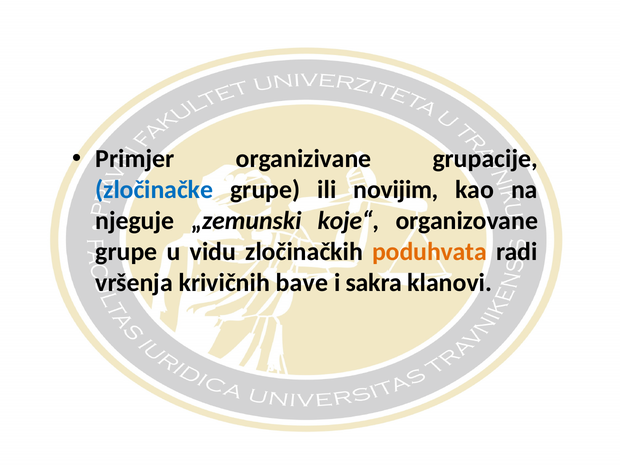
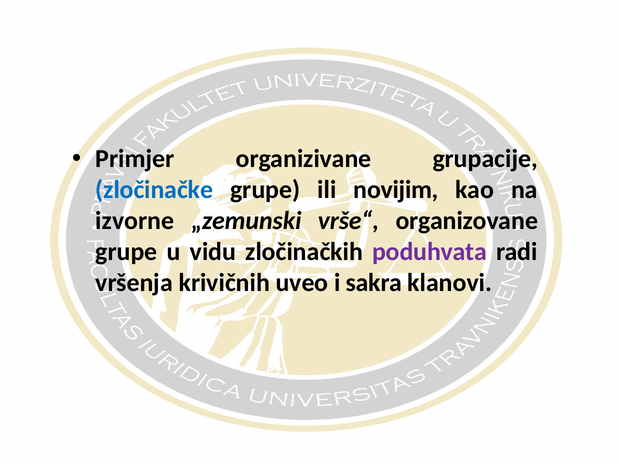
njeguje: njeguje -> izvorne
koje“: koje“ -> vrše“
poduhvata colour: orange -> purple
bave: bave -> uveo
